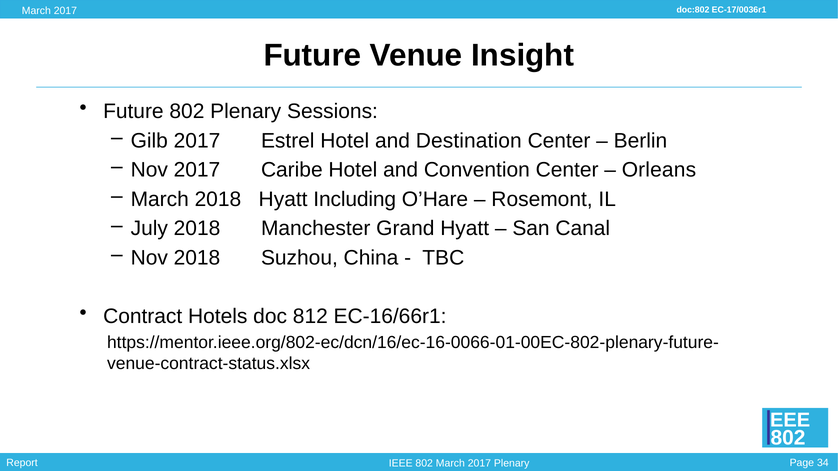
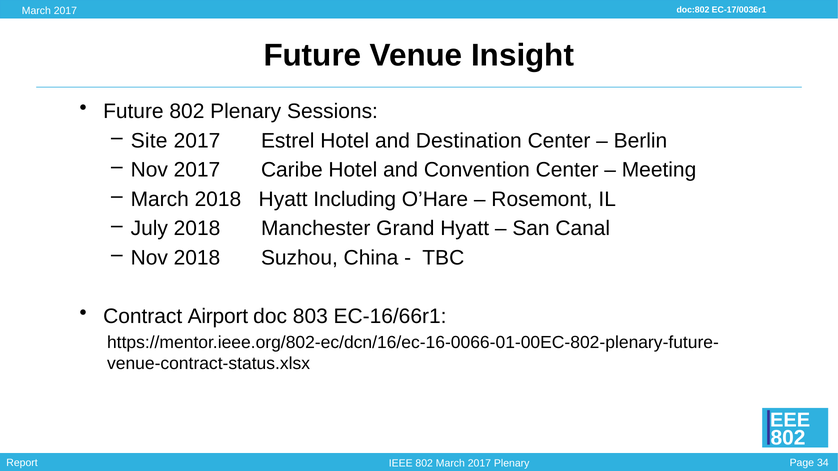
Gilb: Gilb -> Site
Orleans: Orleans -> Meeting
Hotels: Hotels -> Airport
812: 812 -> 803
